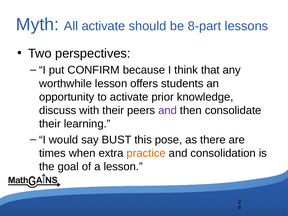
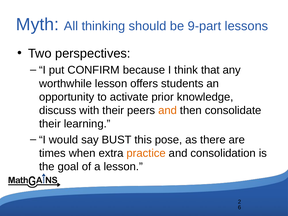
All activate: activate -> thinking
8-part: 8-part -> 9-part
and at (168, 110) colour: purple -> orange
